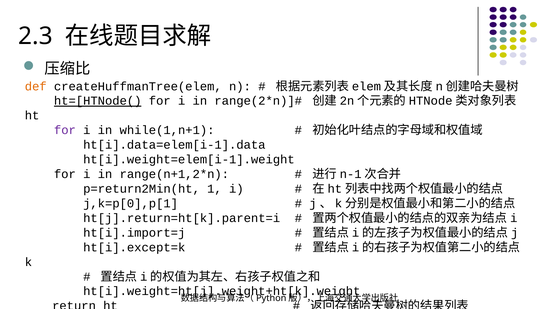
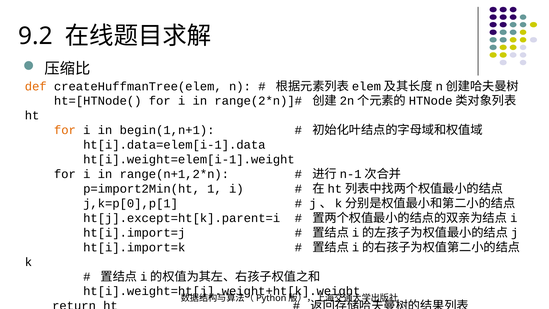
2.3: 2.3 -> 9.2
ht=[HTNode( underline: present -> none
for at (65, 130) colour: purple -> orange
while(1,n+1: while(1,n+1 -> begin(1,n+1
p=return2Min(ht: p=return2Min(ht -> p=import2Min(ht
ht[j].return=ht[k].parent=i: ht[j].return=ht[k].parent=i -> ht[j].except=ht[k].parent=i
ht[i].except=k: ht[i].except=k -> ht[i].import=k
